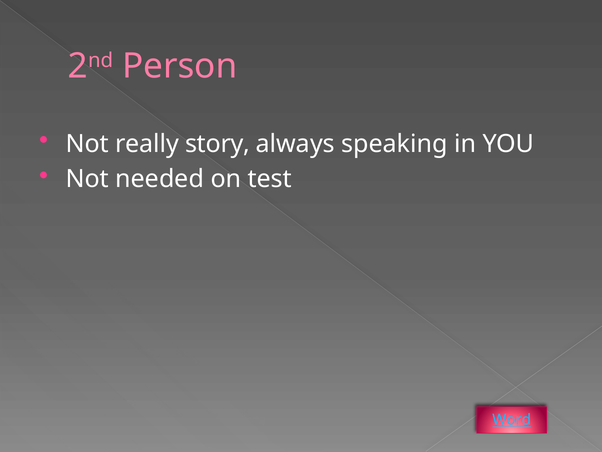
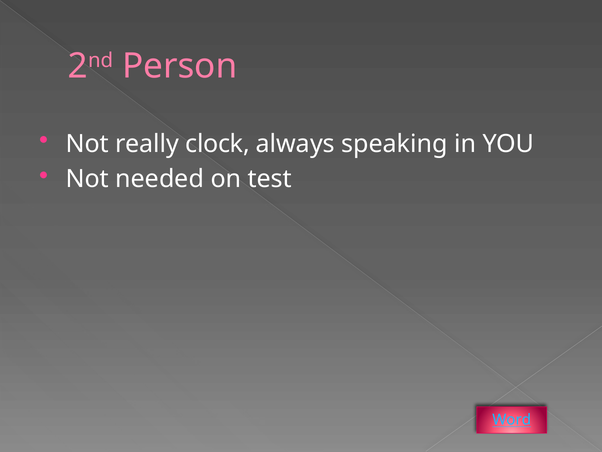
story: story -> clock
